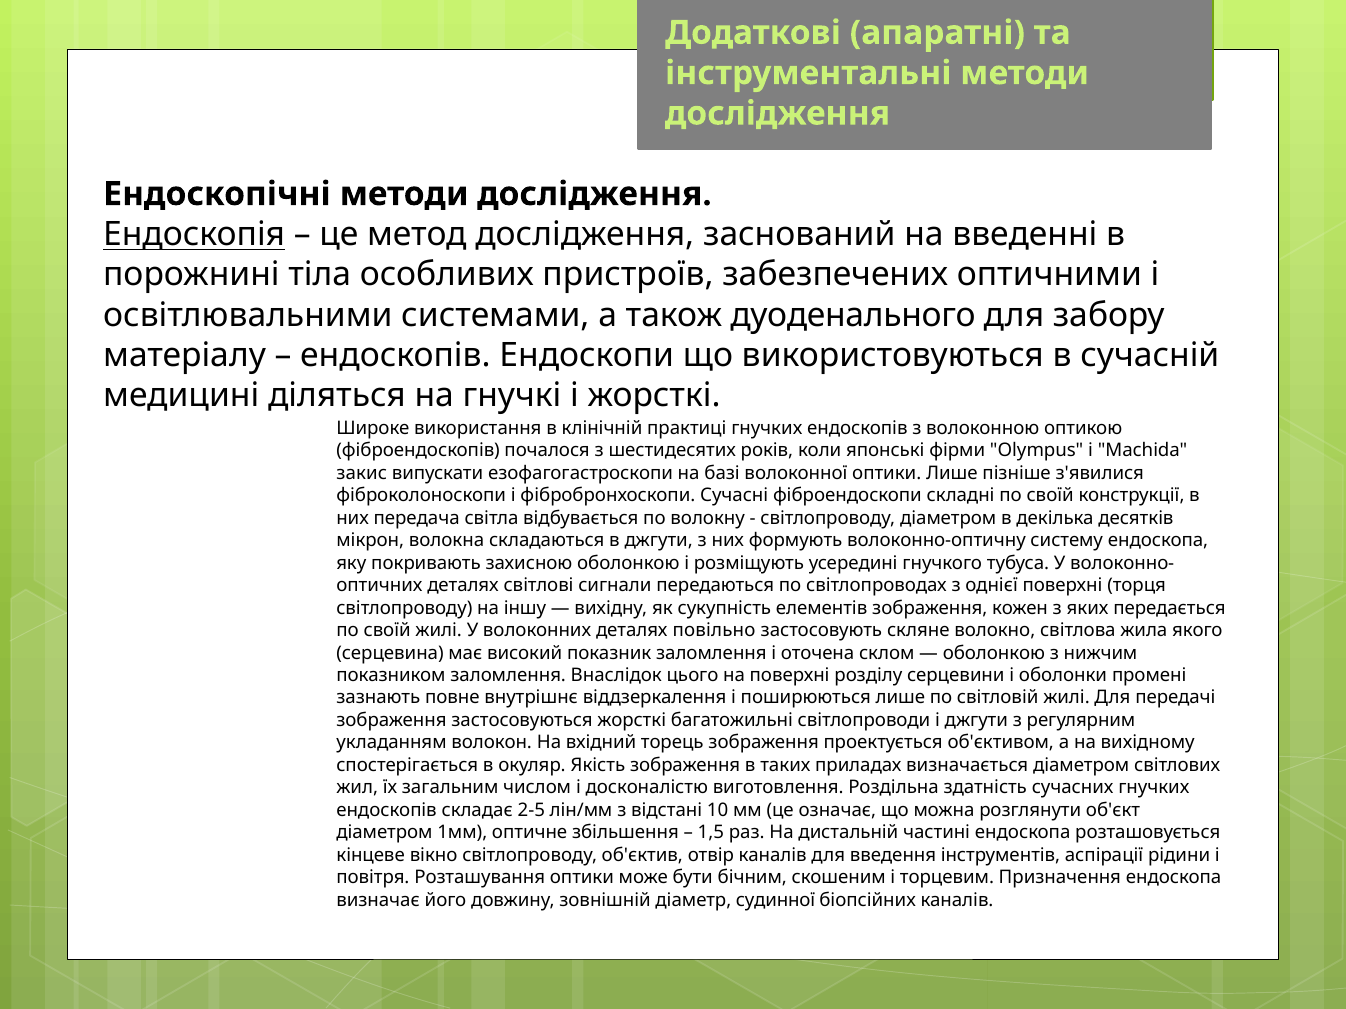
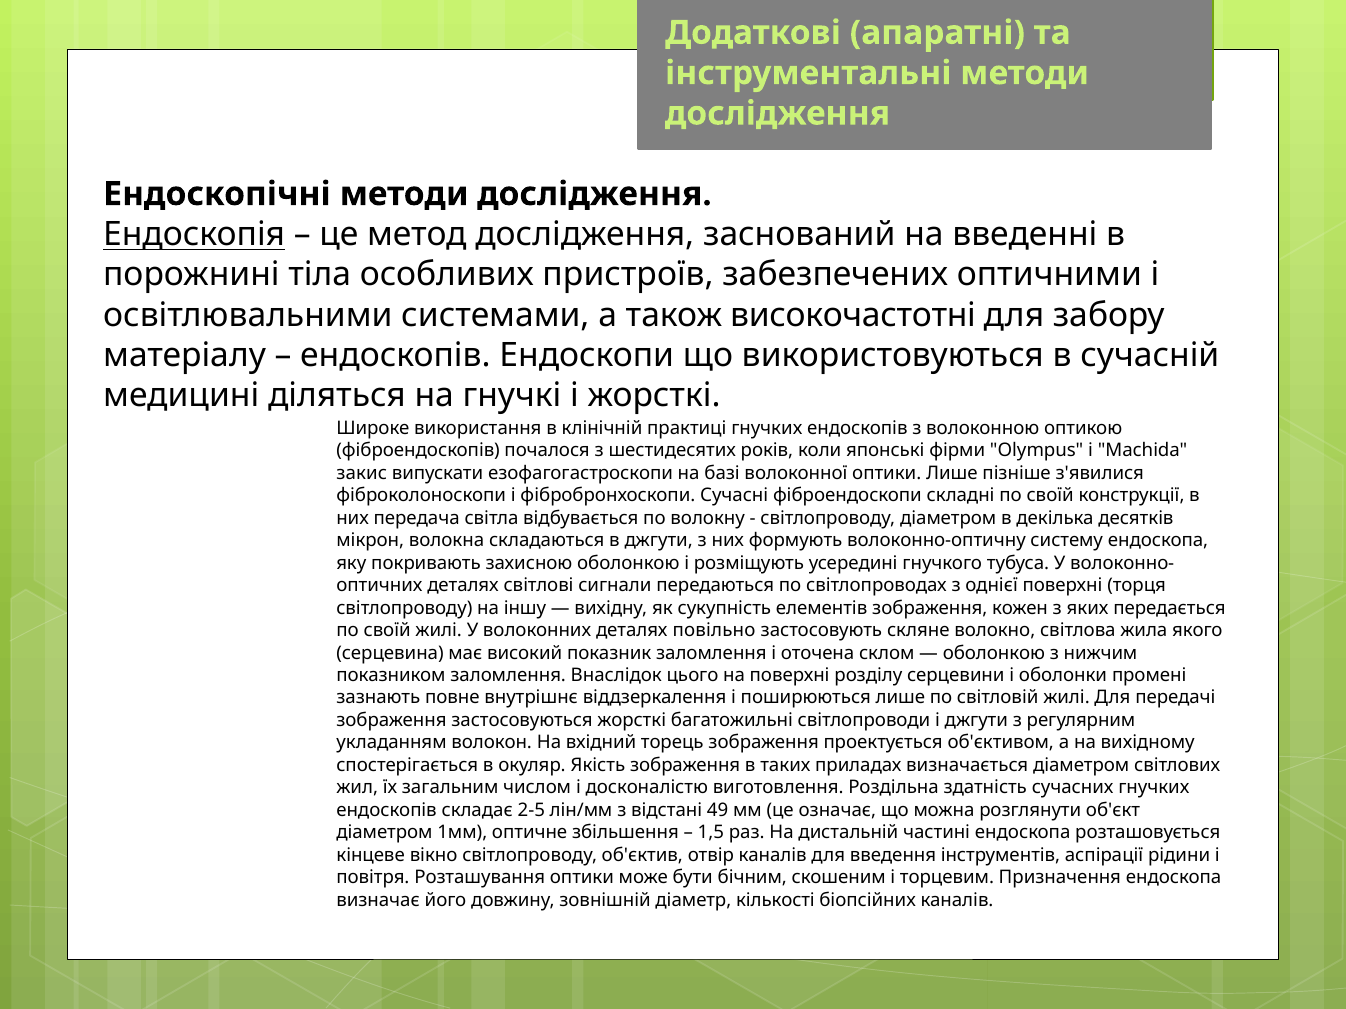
дуоденального: дуоденального -> високочастотні
10: 10 -> 49
судинної: судинної -> кількості
